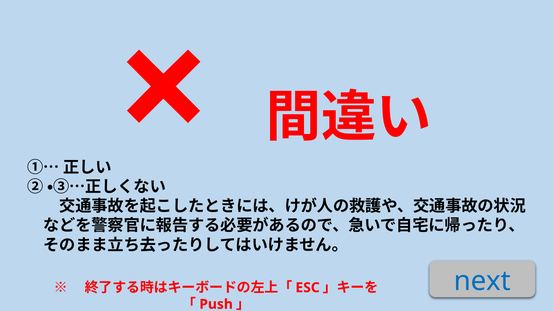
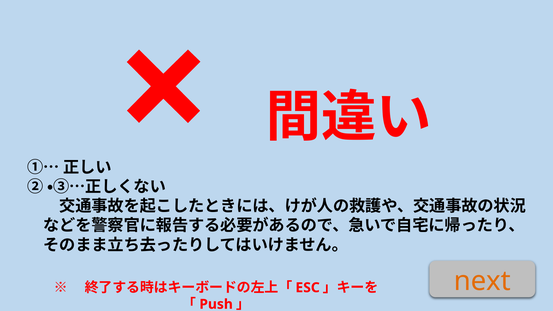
next colour: blue -> orange
